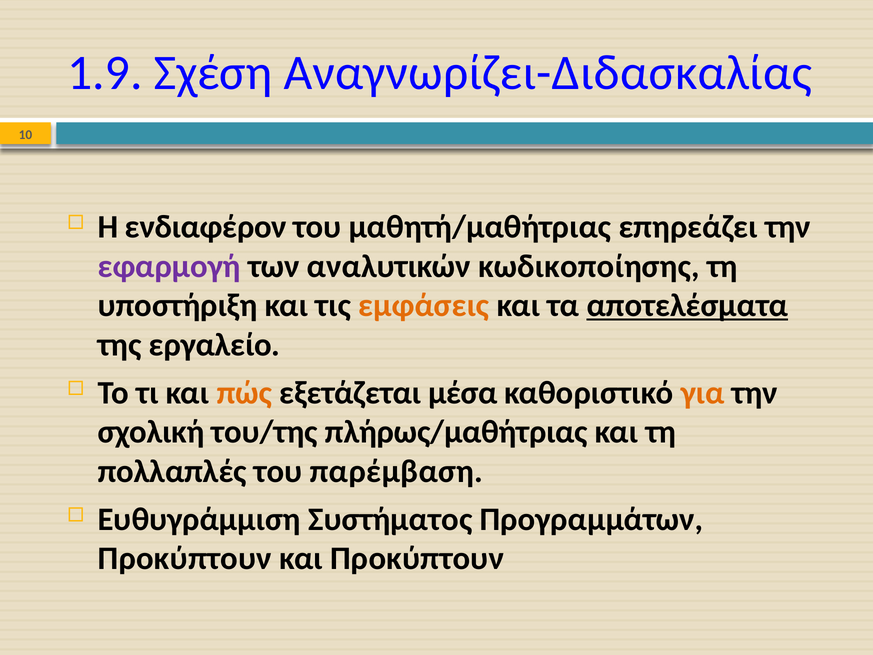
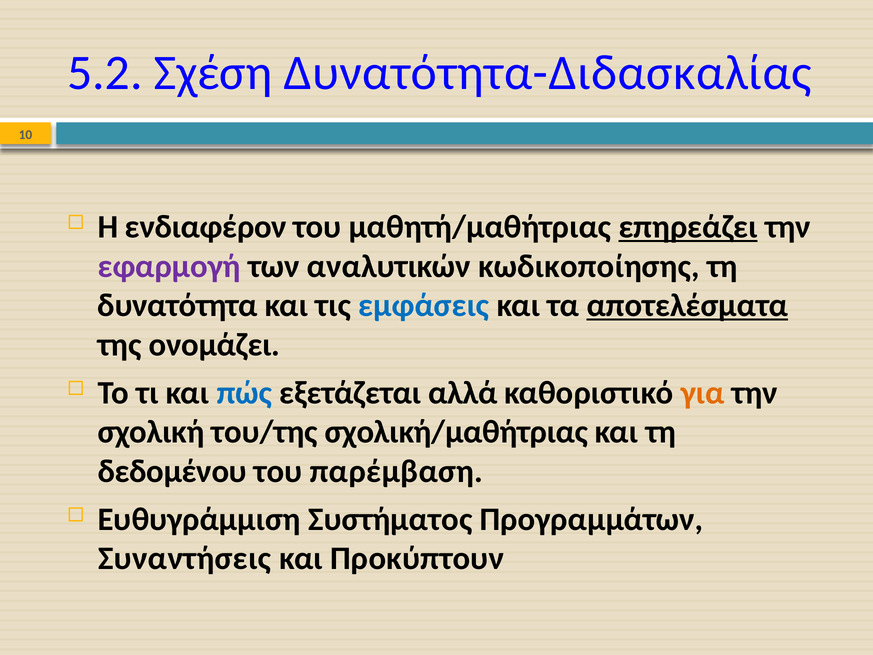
1.9: 1.9 -> 5.2
Αναγνωρίζει-Διδασκαλίας: Αναγνωρίζει-Διδασκαλίας -> Δυνατότητα-Διδασκαλίας
επηρεάζει underline: none -> present
υποστήριξη: υποστήριξη -> δυνατότητα
εμφάσεις colour: orange -> blue
εργαλείο: εργαλείο -> ονομάζει
πώς colour: orange -> blue
μέσα: μέσα -> αλλά
πλήρως/μαθήτριας: πλήρως/μαθήτριας -> σχολική/μαθήτριας
πολλαπλές: πολλαπλές -> δεδομένου
Προκύπτουν at (185, 558): Προκύπτουν -> Συναντήσεις
